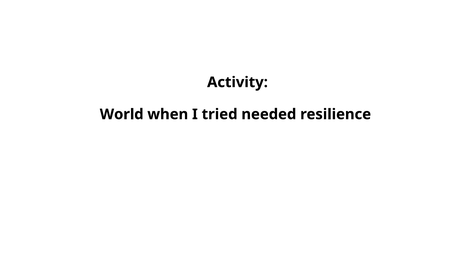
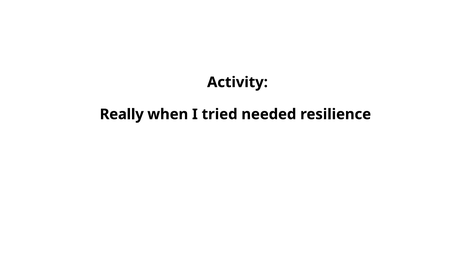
World: World -> Really
